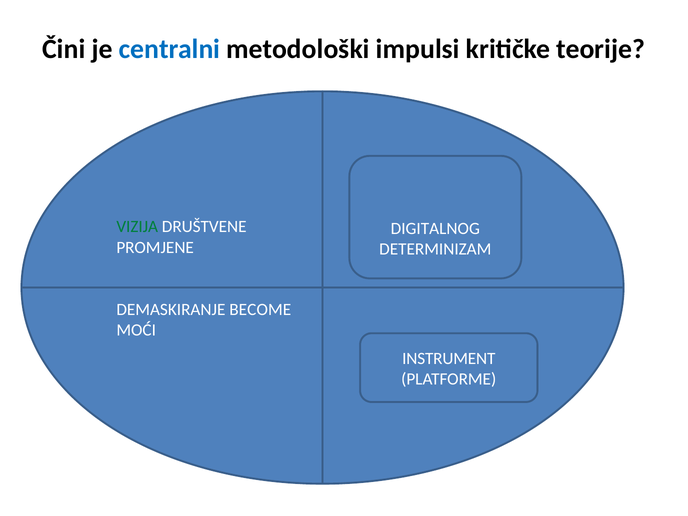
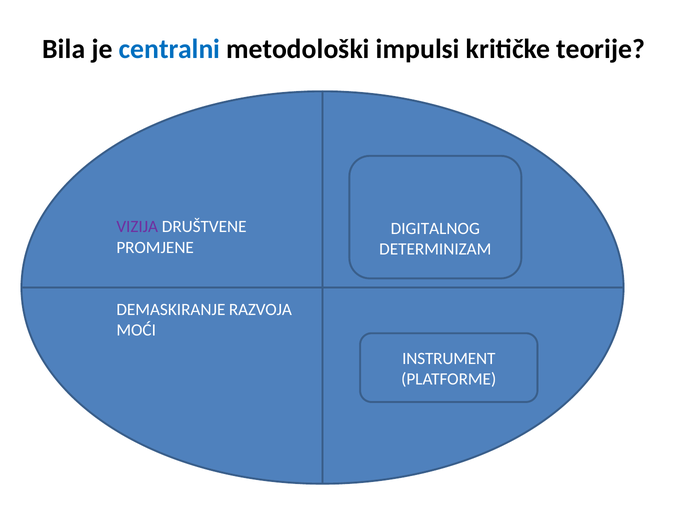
Čini: Čini -> Bila
VIZIJA colour: green -> purple
BECOME: BECOME -> RAZVOJA
